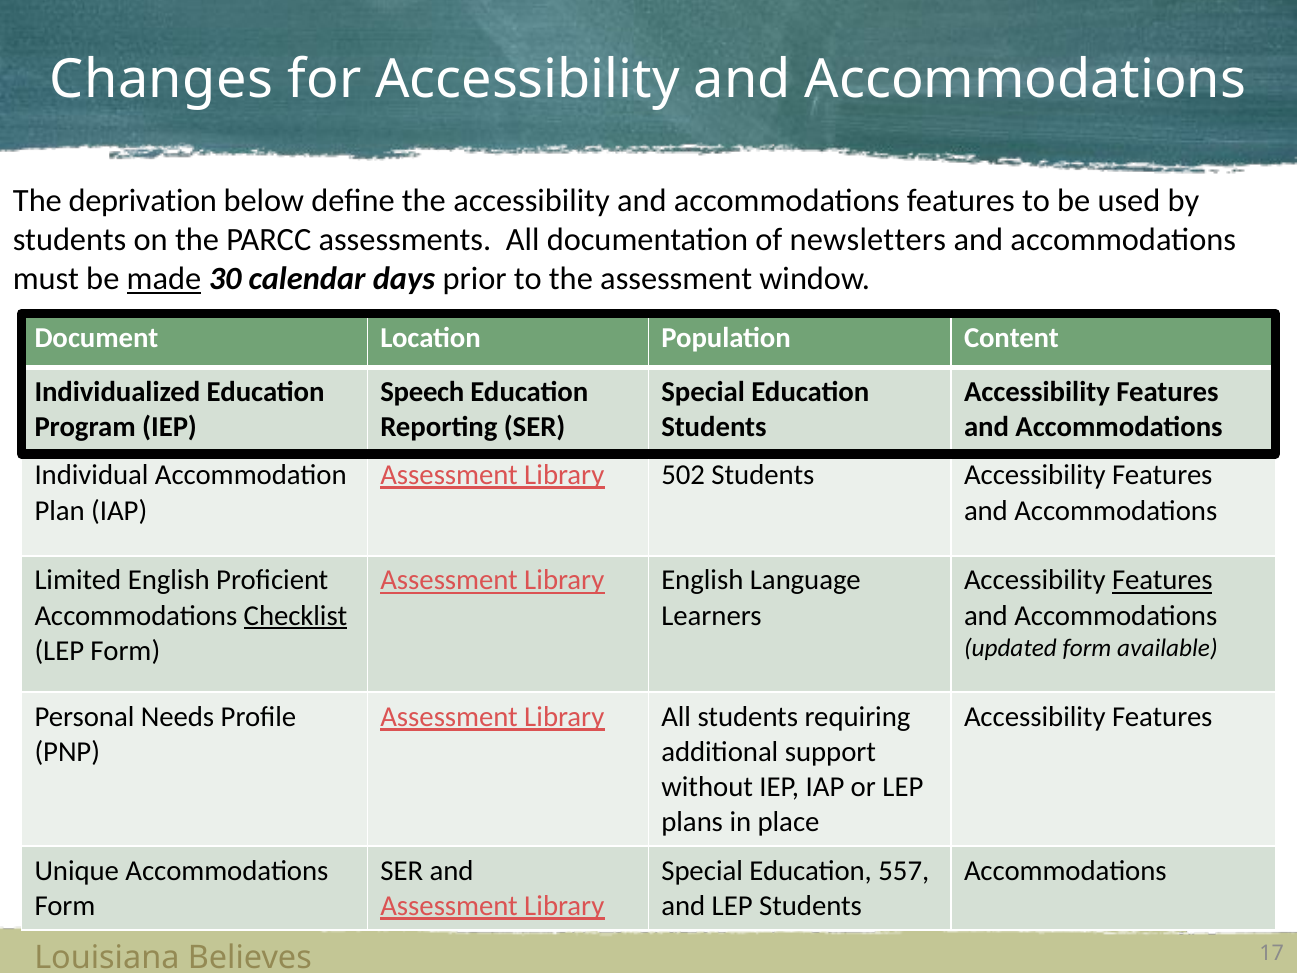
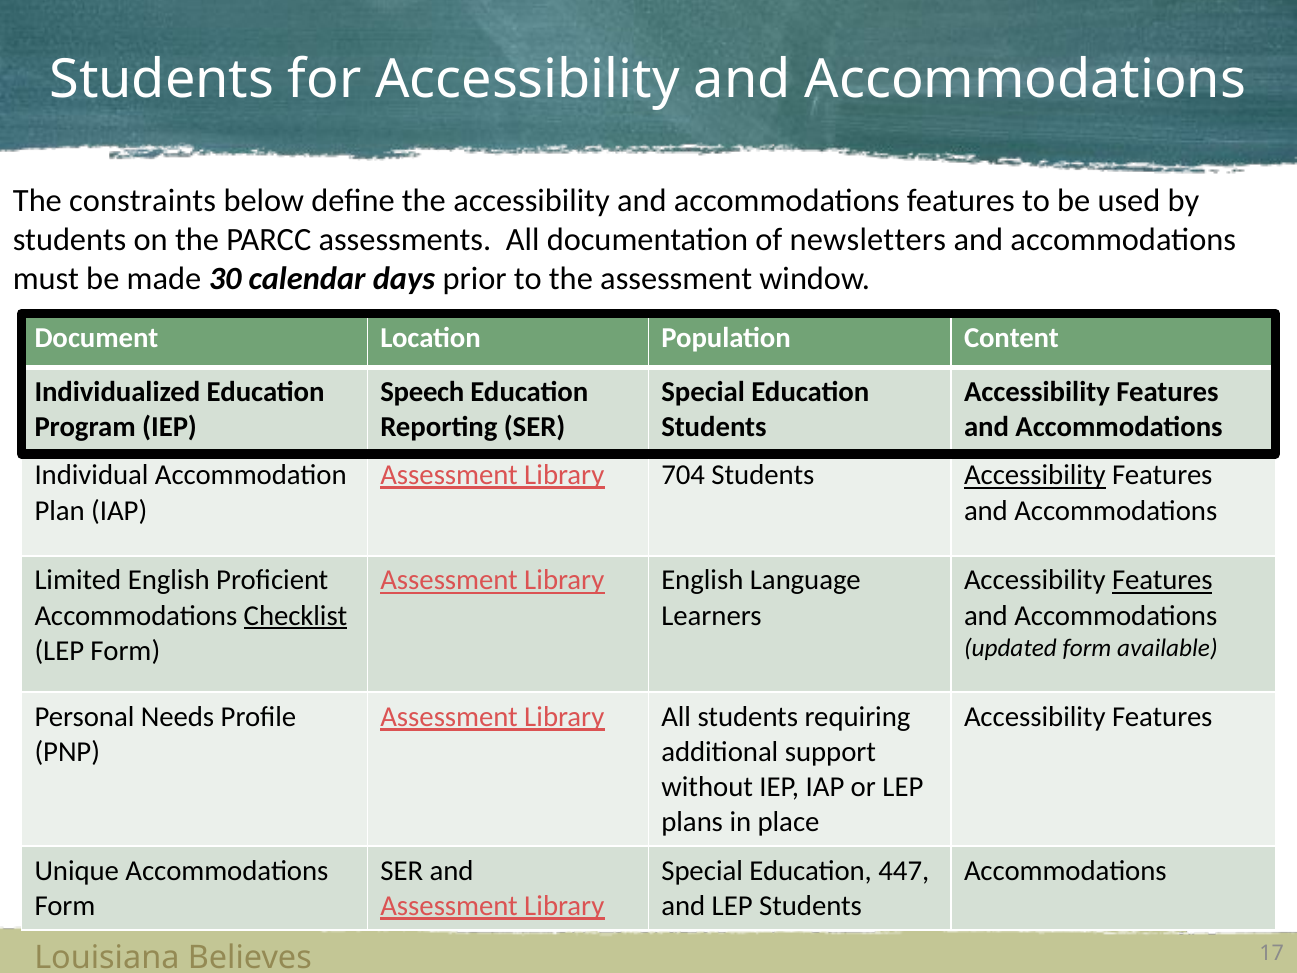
Changes at (161, 79): Changes -> Students
deprivation: deprivation -> constraints
made underline: present -> none
502: 502 -> 704
Accessibility at (1035, 475) underline: none -> present
557: 557 -> 447
